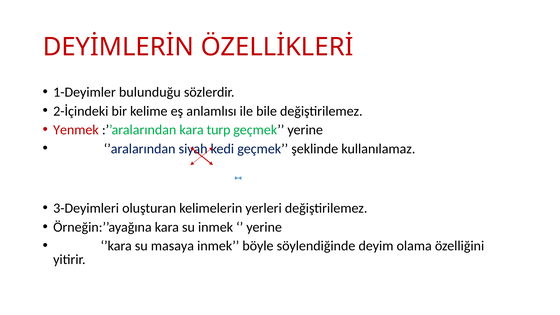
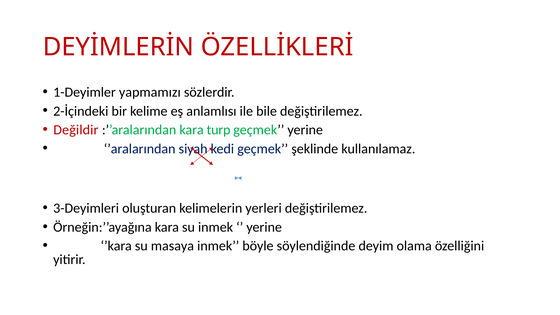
bulunduğu: bulunduğu -> yapmamızı
Yenmek: Yenmek -> Değildir
